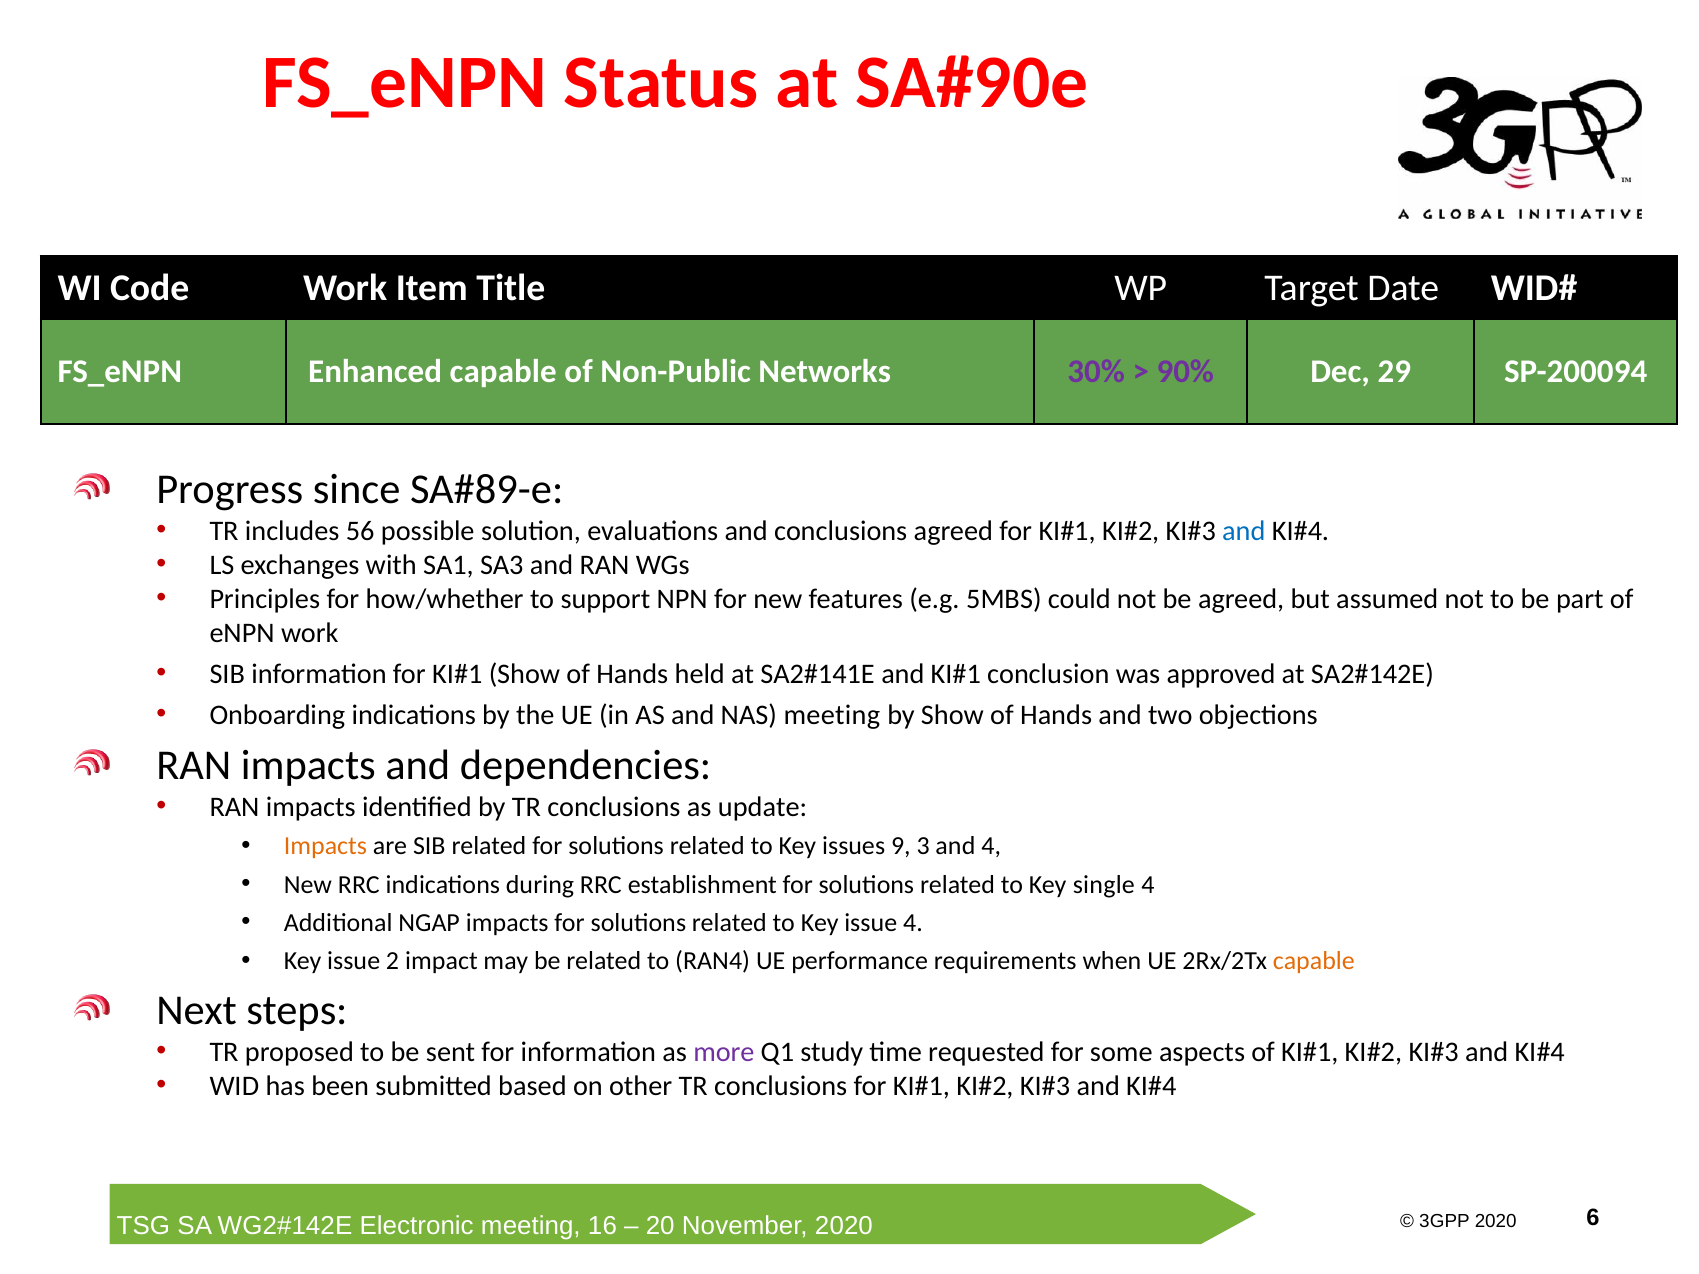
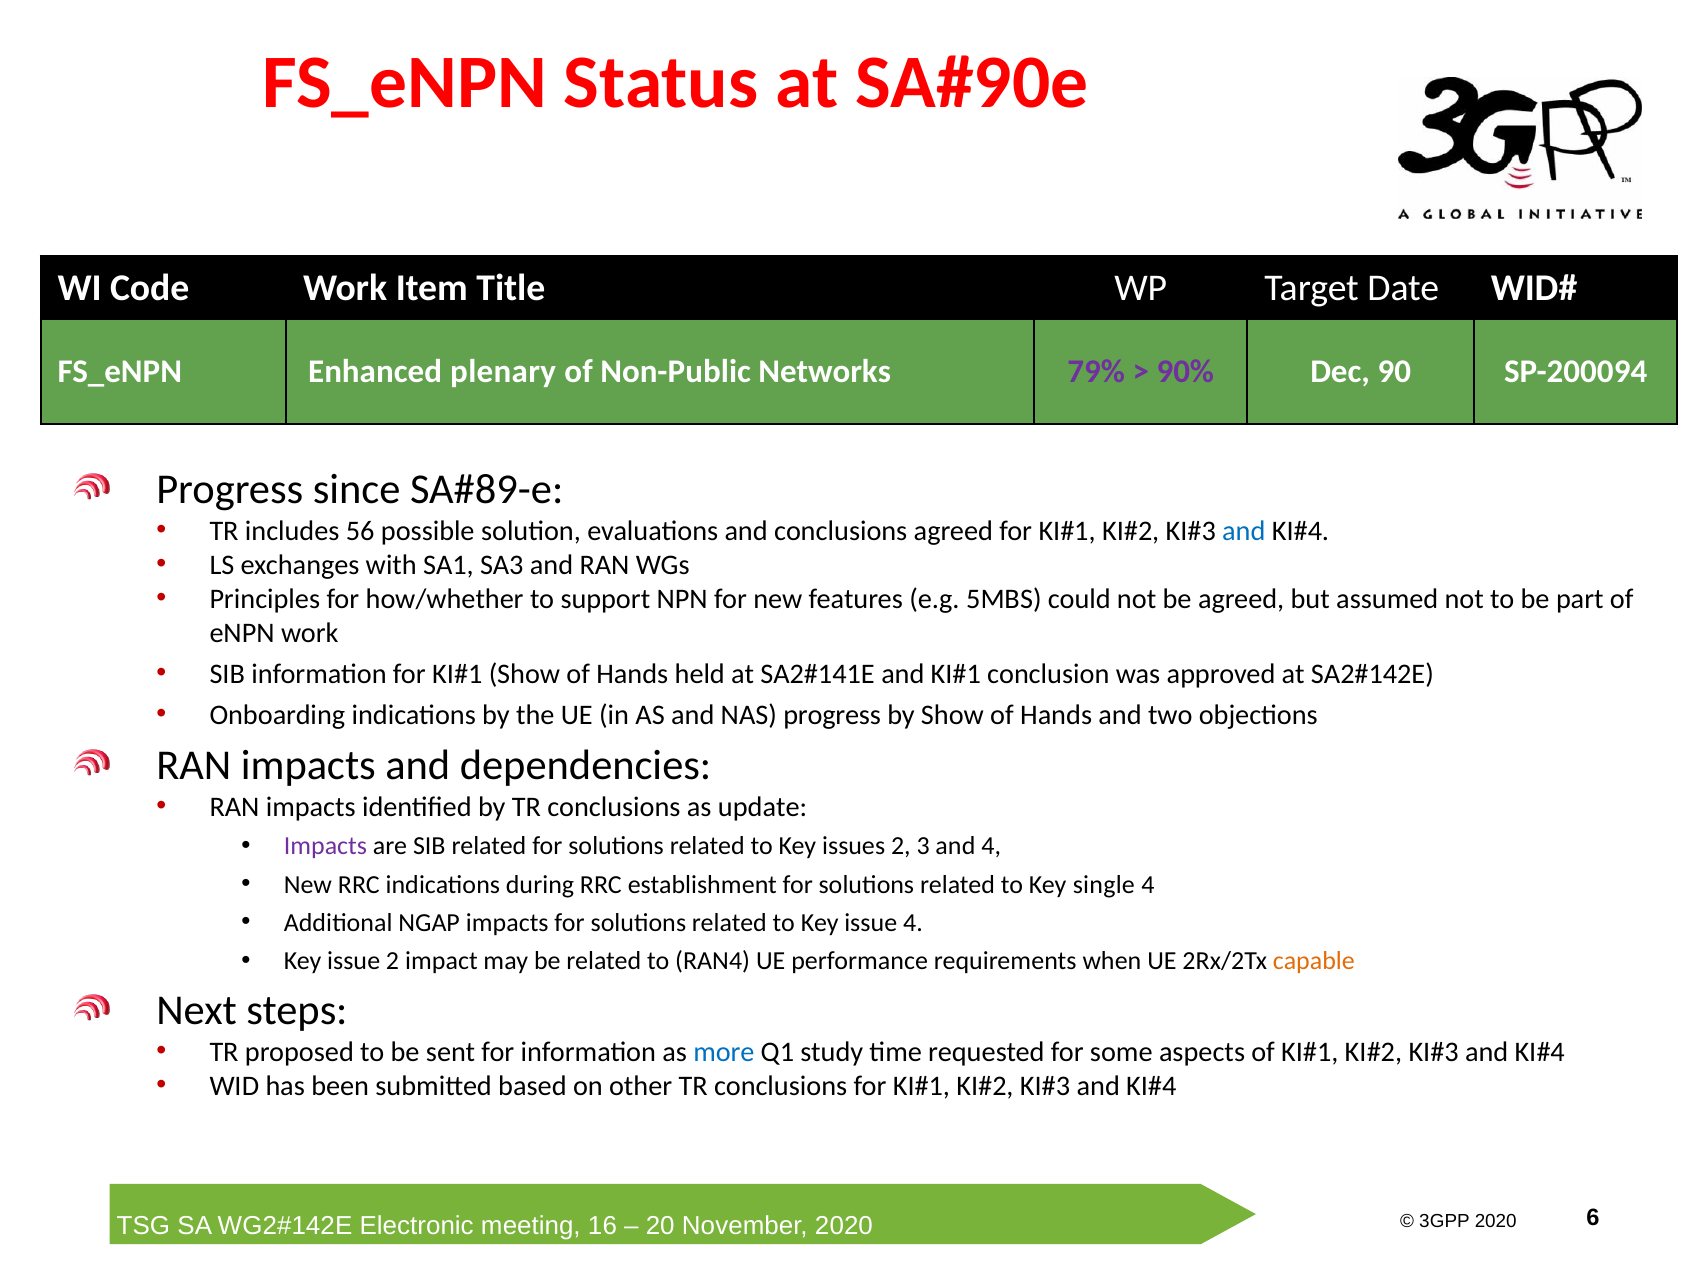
Enhanced capable: capable -> plenary
30%: 30% -> 79%
29: 29 -> 90
NAS meeting: meeting -> progress
Impacts at (325, 847) colour: orange -> purple
issues 9: 9 -> 2
more colour: purple -> blue
